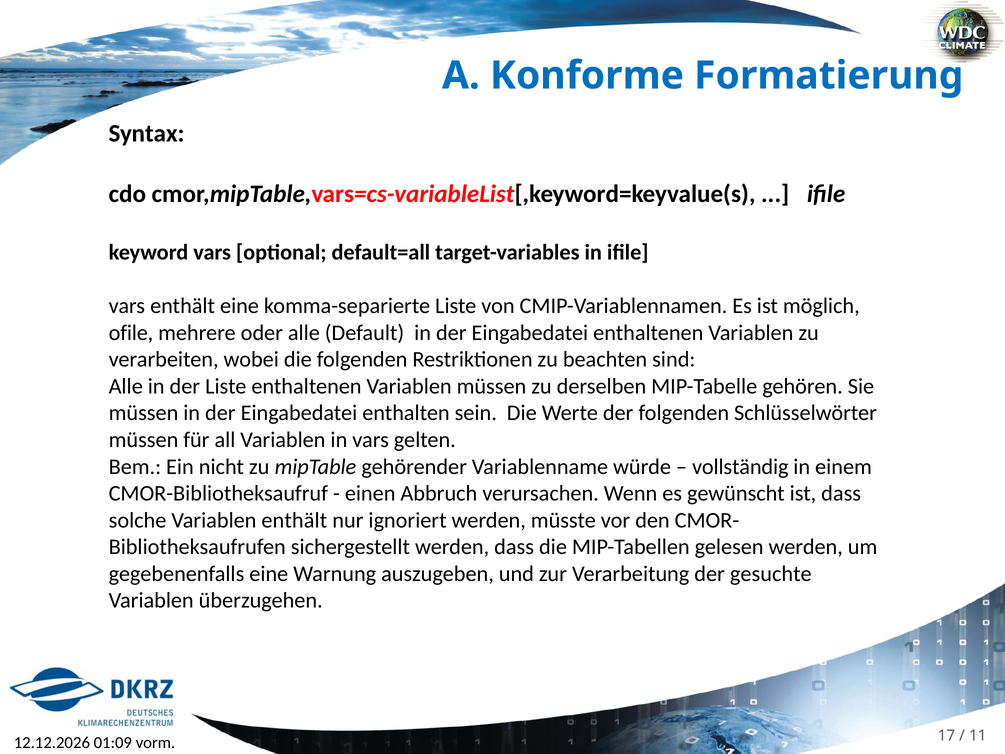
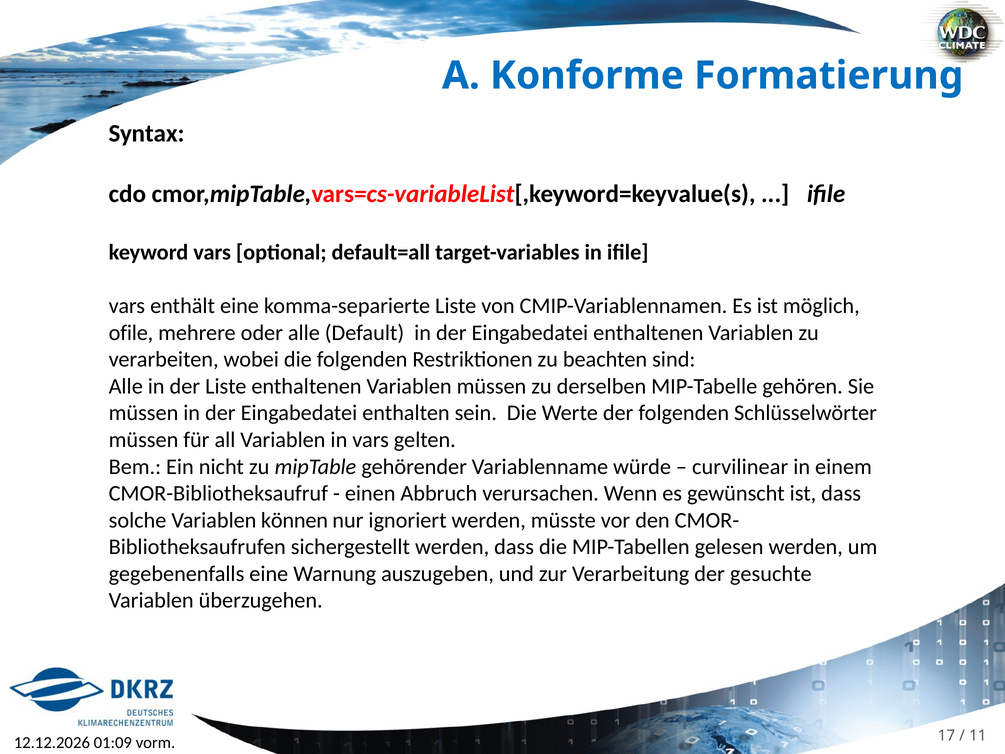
vollständig: vollständig -> curvilinear
Variablen enthält: enthält -> können
